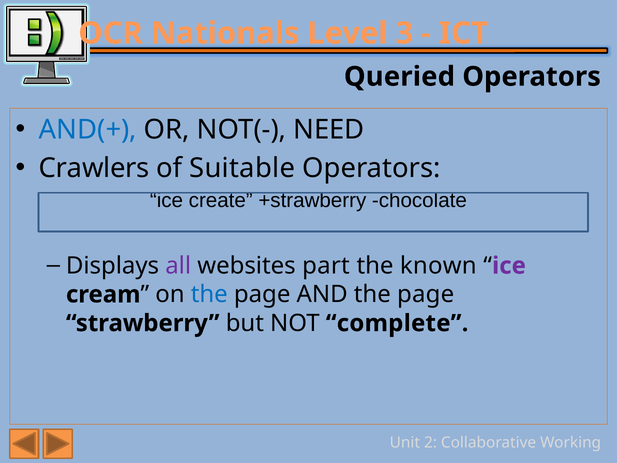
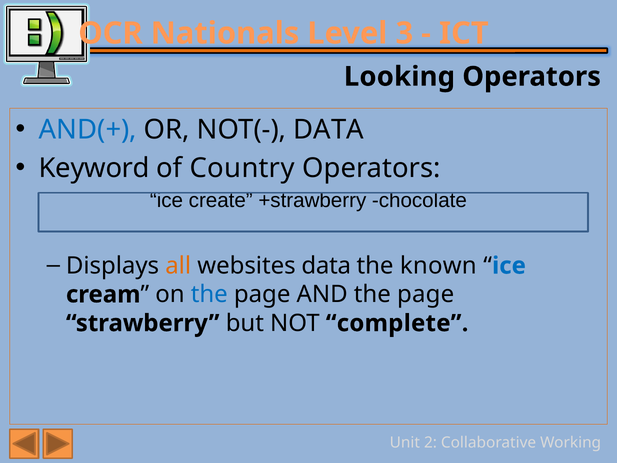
Queried: Queried -> Looking
NOT(- NEED: NEED -> DATA
Crawlers: Crawlers -> Keyword
Suitable: Suitable -> Country
all colour: purple -> orange
websites part: part -> data
ice at (509, 266) colour: purple -> blue
